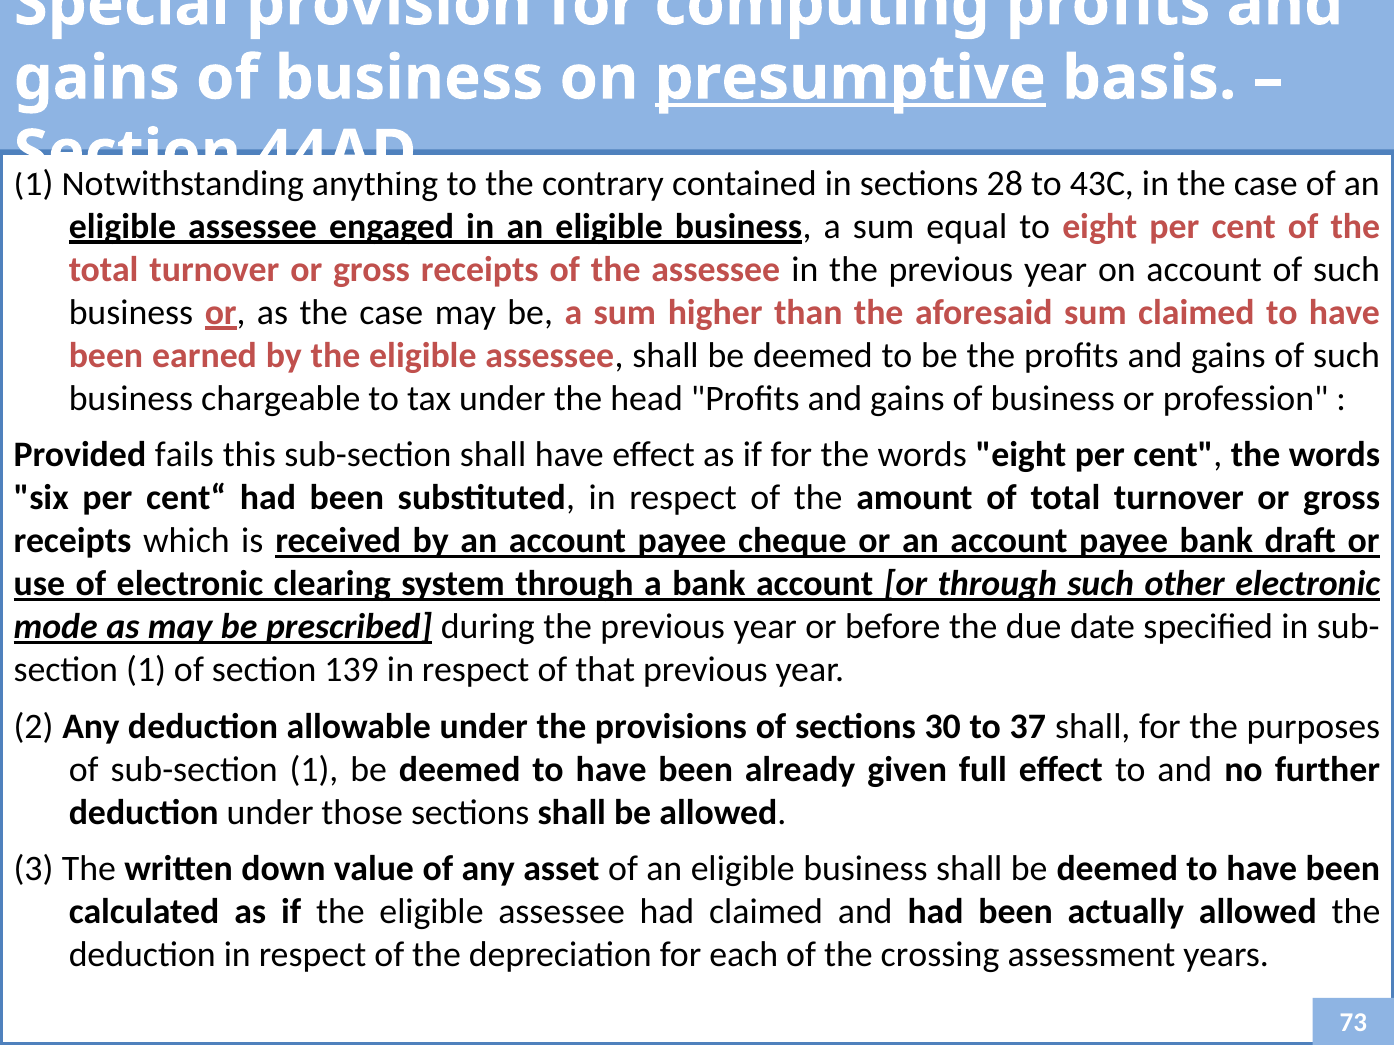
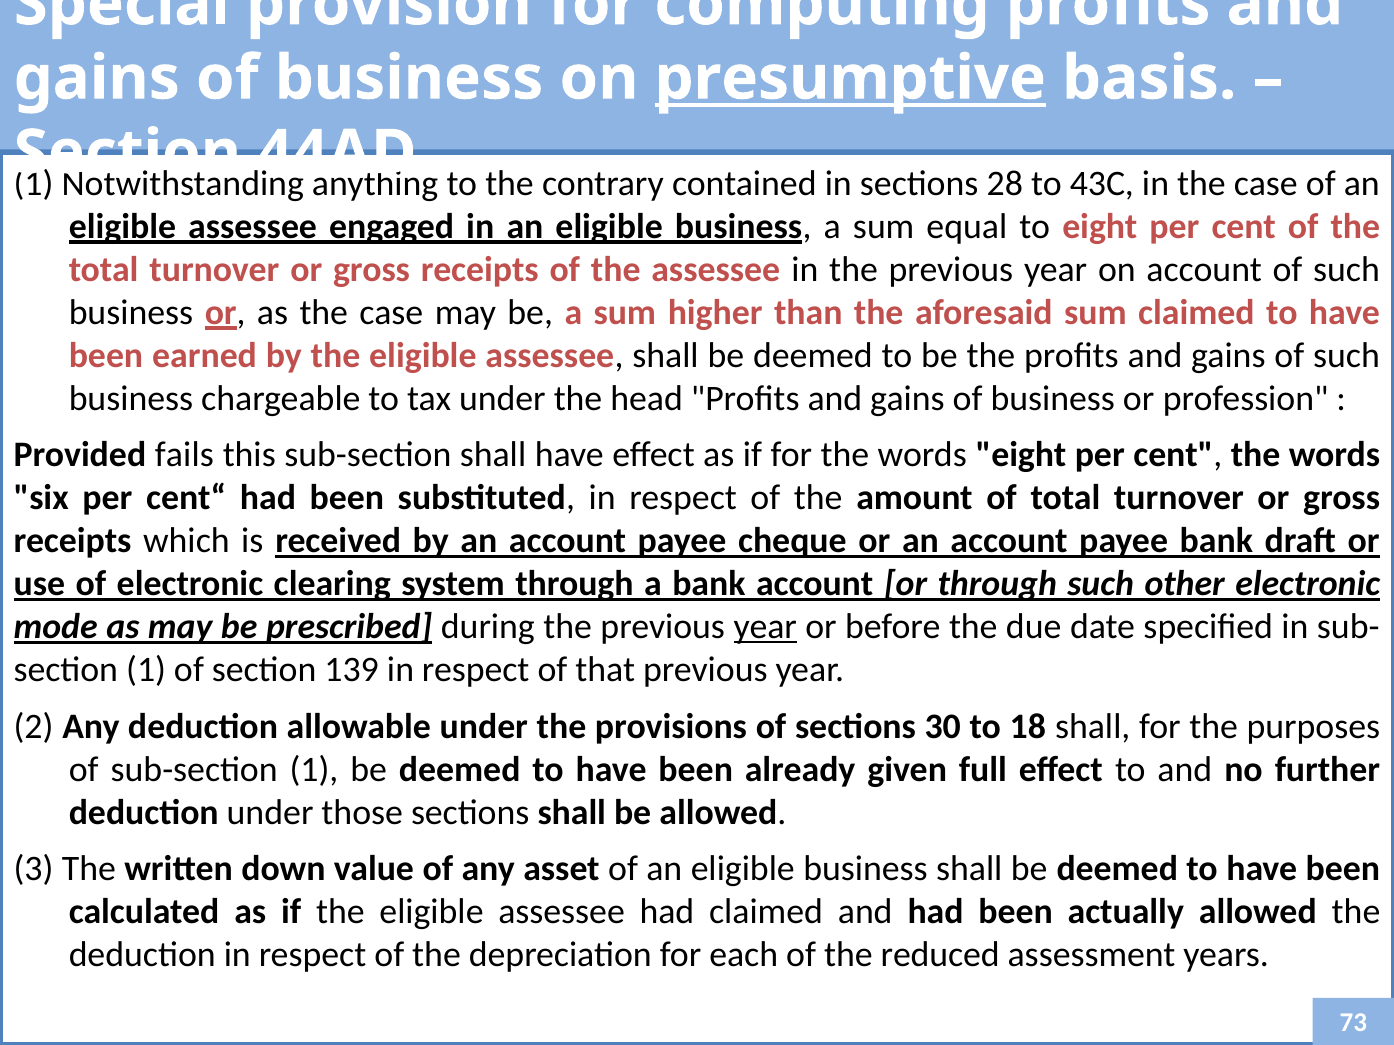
year at (765, 627) underline: none -> present
37: 37 -> 18
crossing: crossing -> reduced
